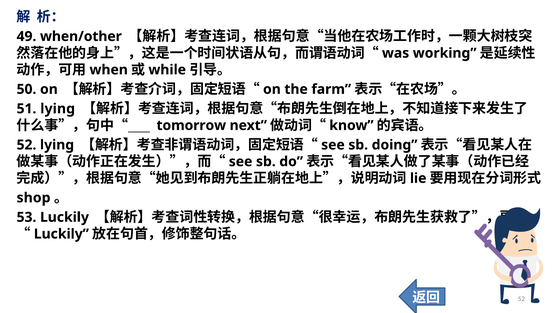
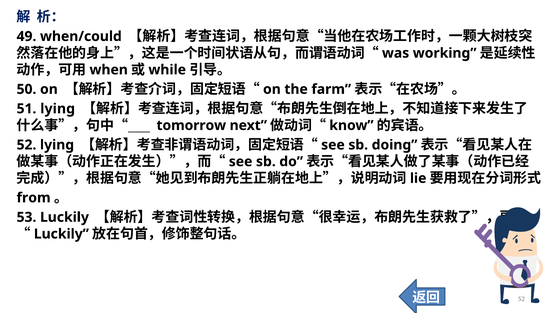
when/other: when/other -> when/could
shop: shop -> from
